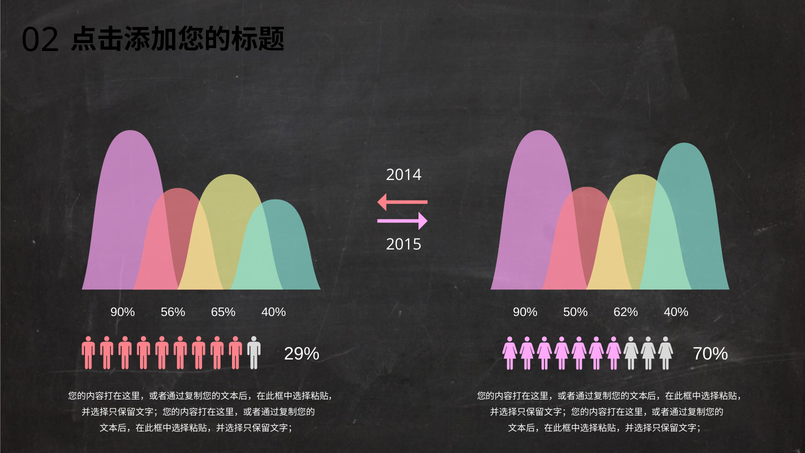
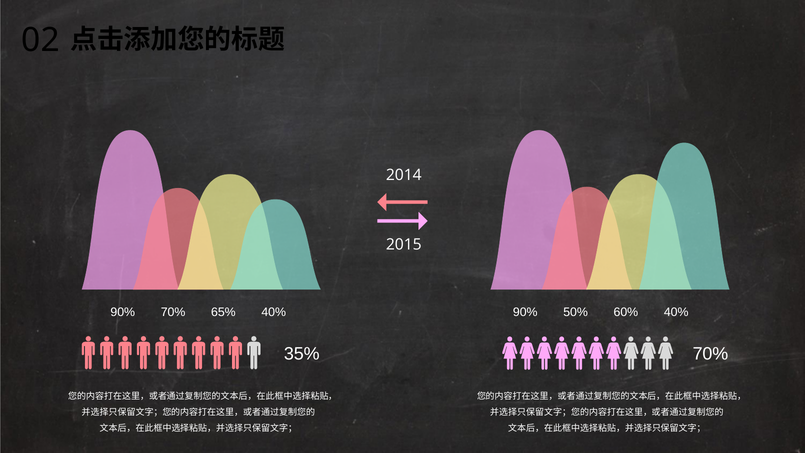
90% 56%: 56% -> 70%
62%: 62% -> 60%
29%: 29% -> 35%
